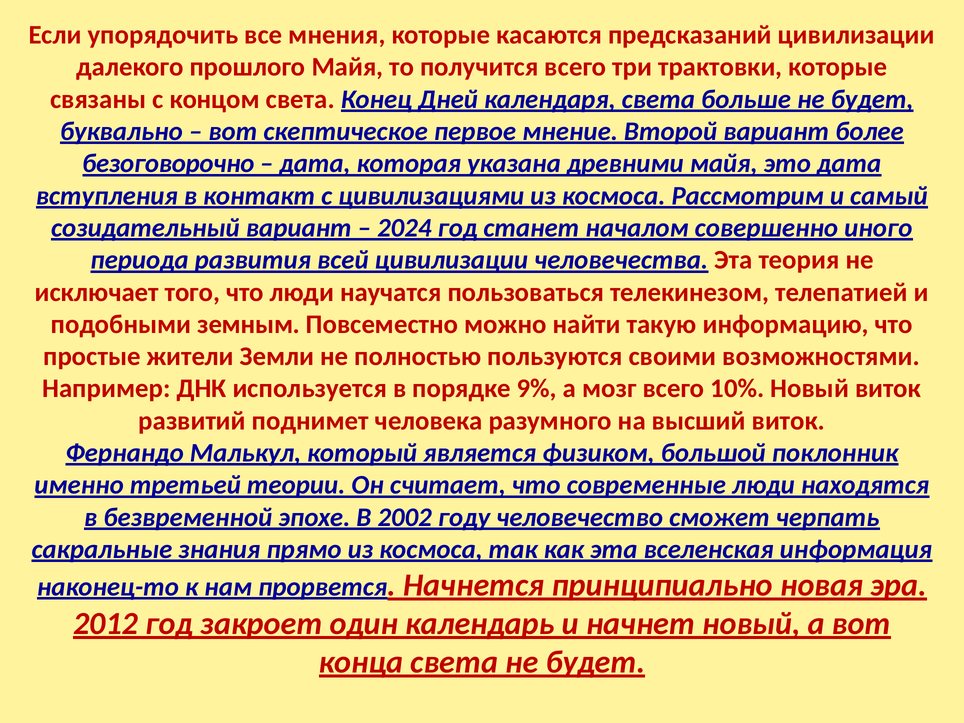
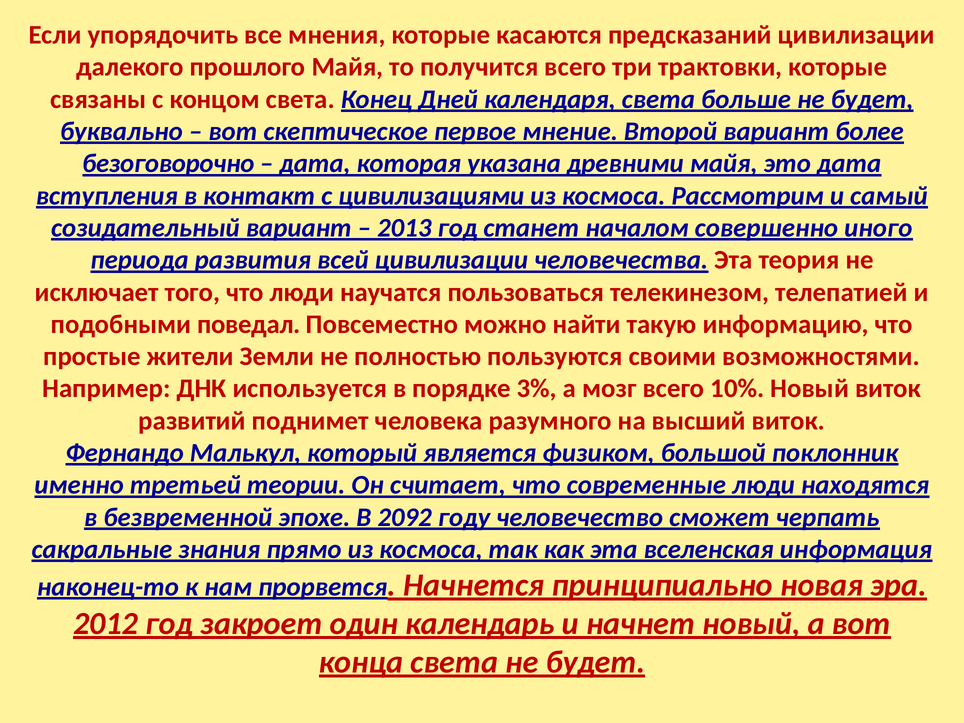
2024: 2024 -> 2013
земным: земным -> поведал
9%: 9% -> 3%
2002: 2002 -> 2092
